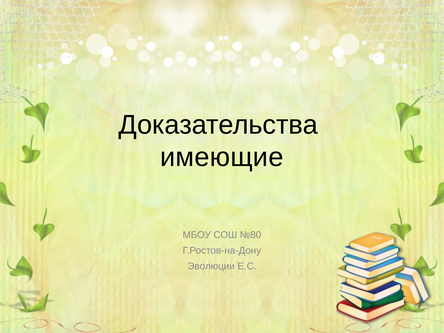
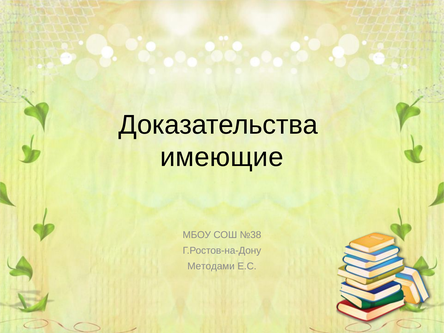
№80: №80 -> №38
Эволюции: Эволюции -> Методами
